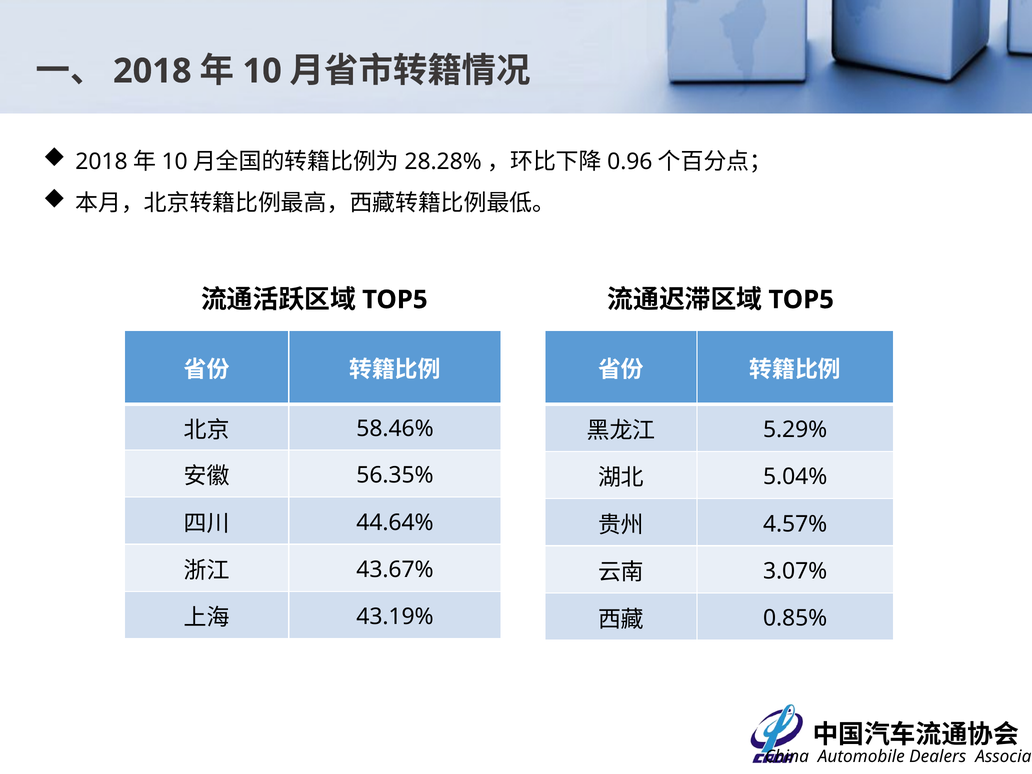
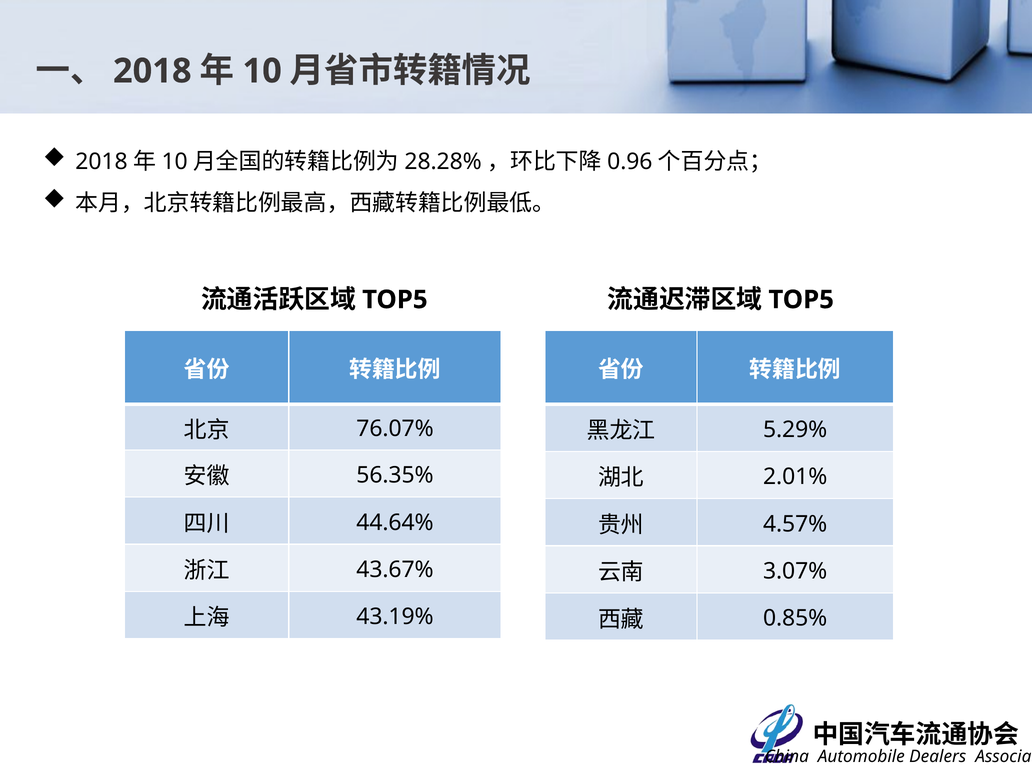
58.46%: 58.46% -> 76.07%
5.04%: 5.04% -> 2.01%
